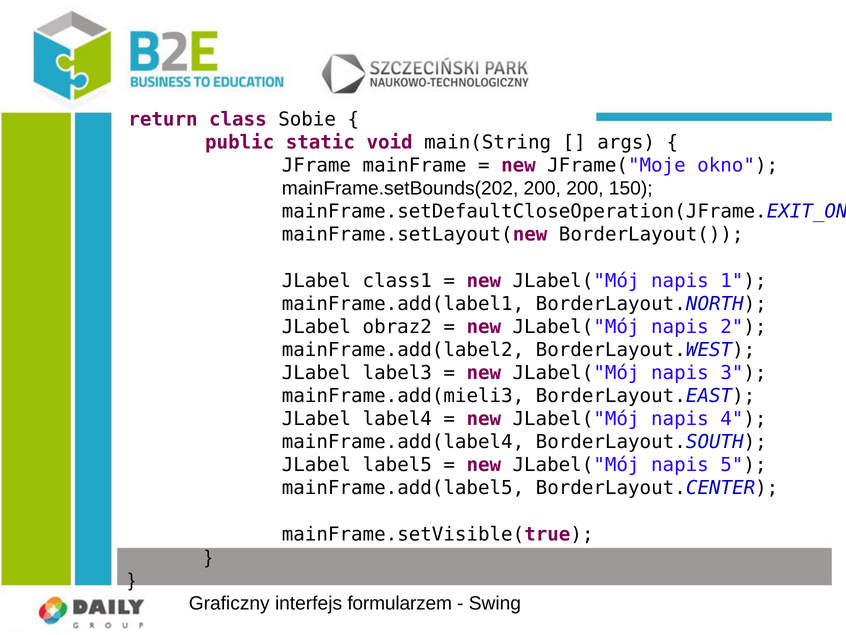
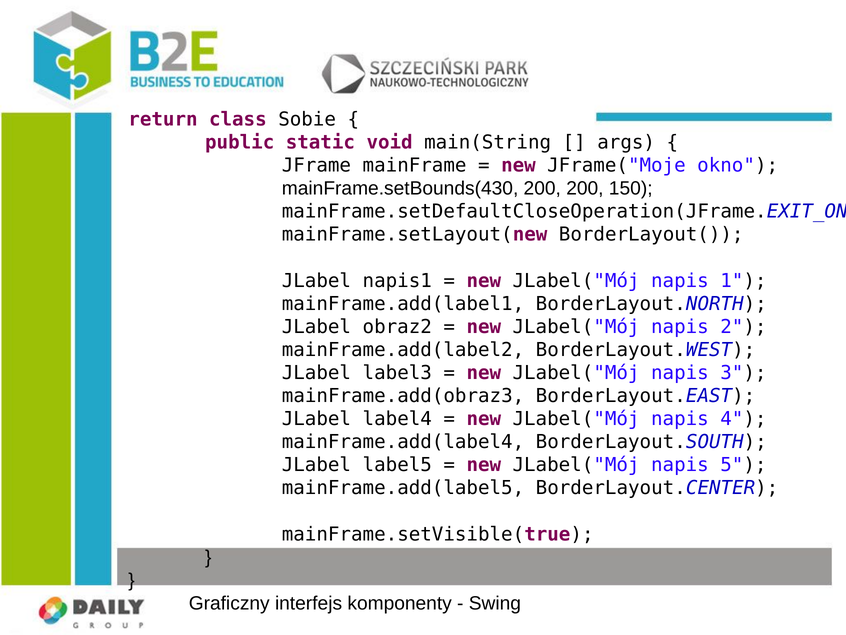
mainFrame.setBounds(202: mainFrame.setBounds(202 -> mainFrame.setBounds(430
class1: class1 -> napis1
mainFrame.add(mieli3: mainFrame.add(mieli3 -> mainFrame.add(obraz3
formularzem: formularzem -> komponenty
